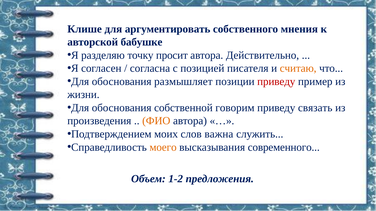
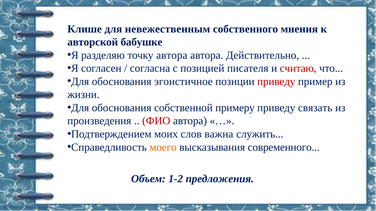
аргументировать: аргументировать -> невежественным
точку просит: просит -> автора
считаю colour: orange -> red
размышляет: размышляет -> эгоистичное
говорим: говорим -> примеру
ФИО colour: orange -> red
